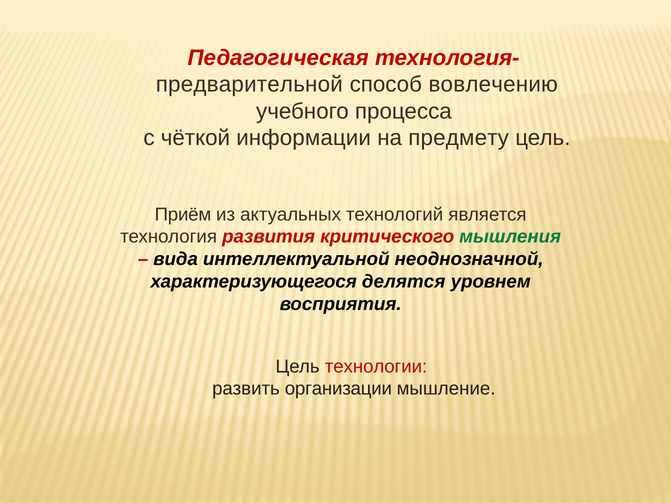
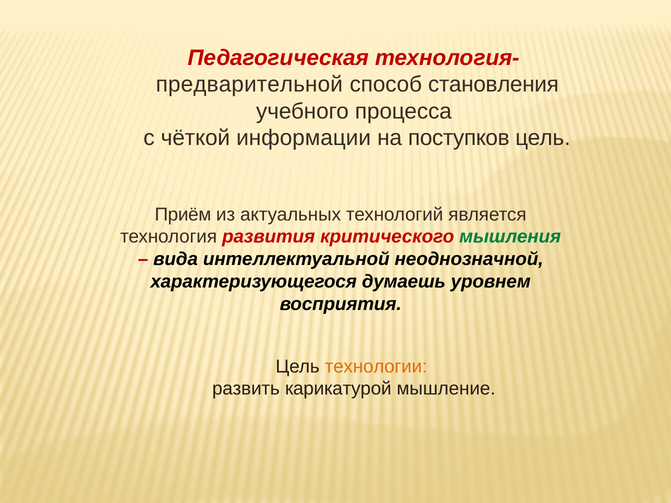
вовлечению: вовлечению -> становления
предмету: предмету -> поступков
делятся: делятся -> думаешь
технологии colour: red -> orange
организации: организации -> карикатурой
